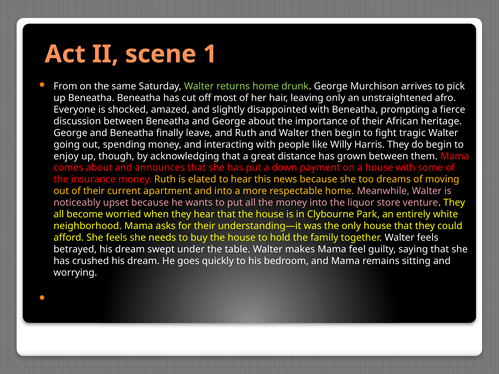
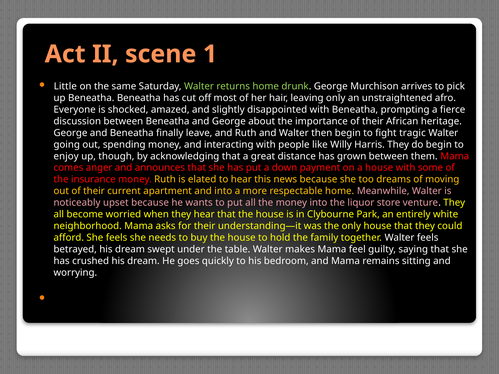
From: From -> Little
comes about: about -> anger
